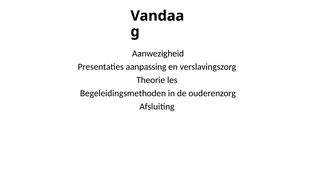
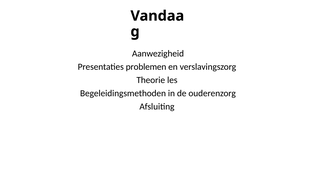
aanpassing: aanpassing -> problemen
